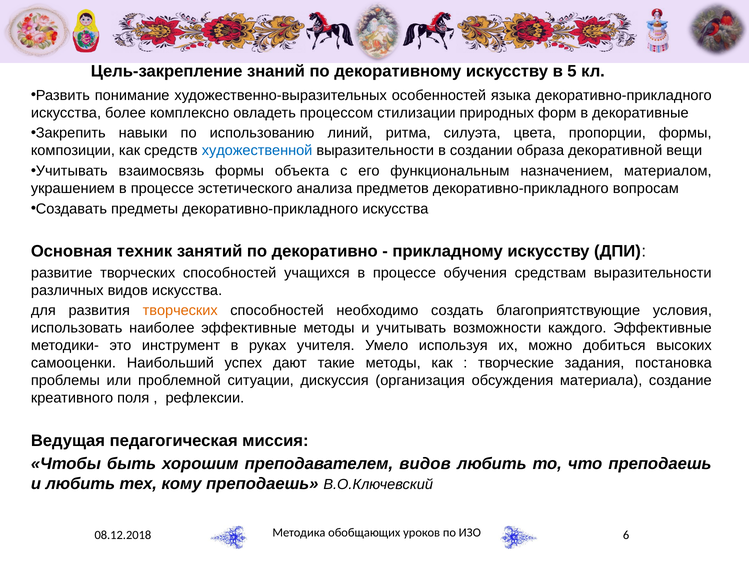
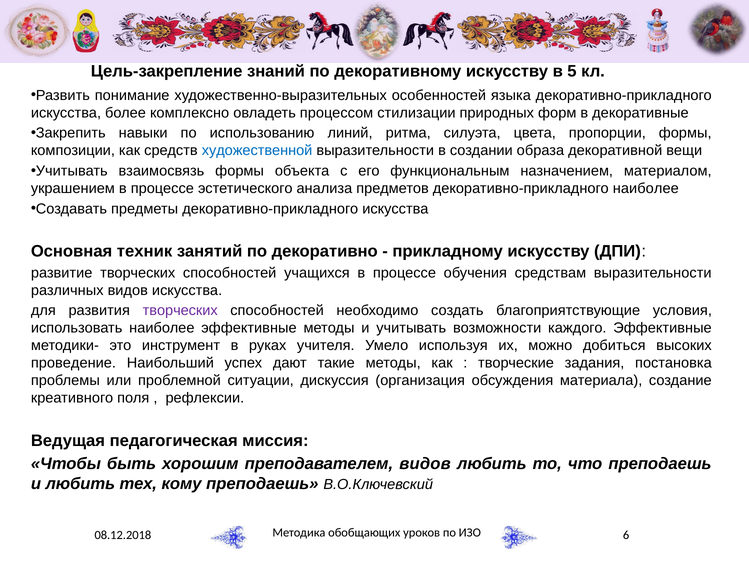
декоративно-прикладного вопросам: вопросам -> наиболее
творческих at (180, 311) colour: orange -> purple
самооценки: самооценки -> проведение
